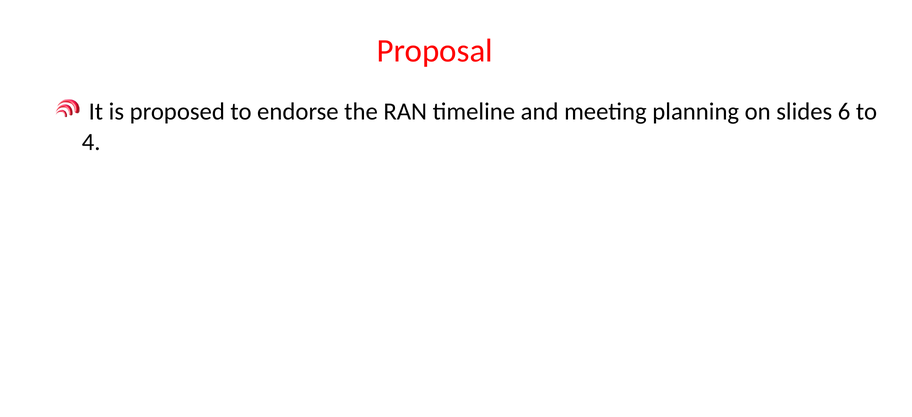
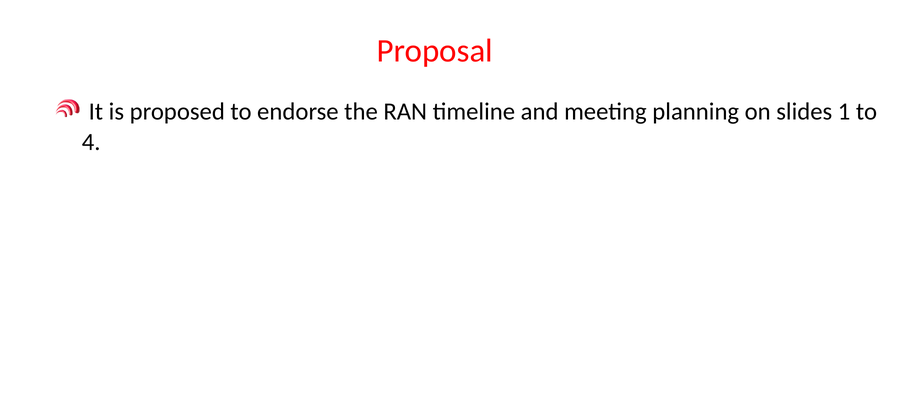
6: 6 -> 1
